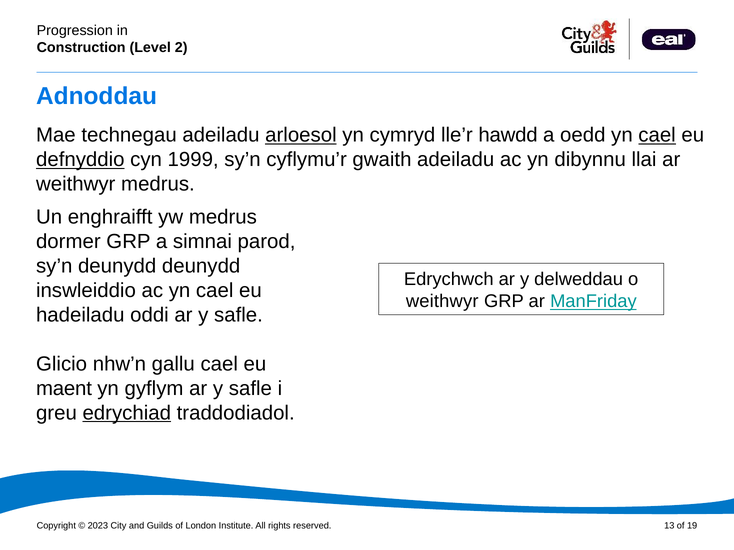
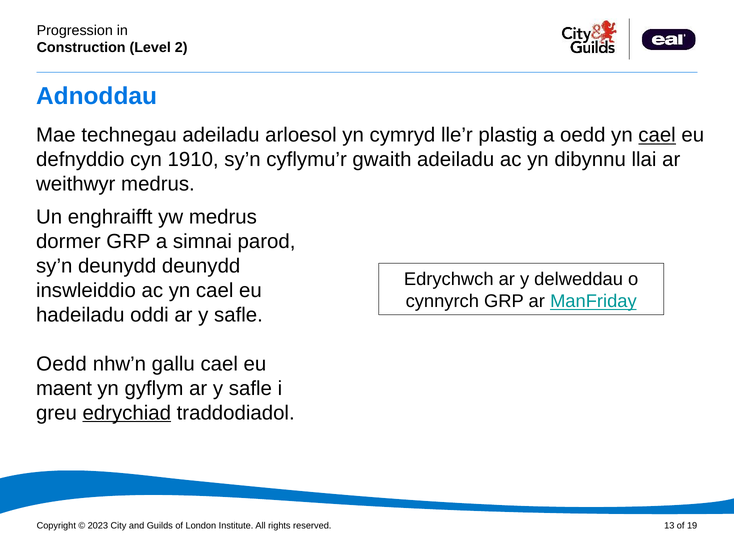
arloesol underline: present -> none
hawdd: hawdd -> plastig
defnyddio underline: present -> none
1999: 1999 -> 1910
weithwyr at (442, 302): weithwyr -> cynnyrch
Glicio at (62, 364): Glicio -> Oedd
